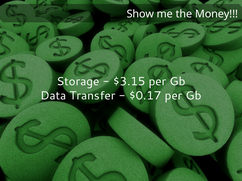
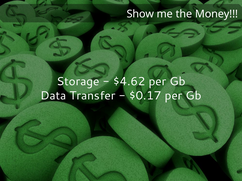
$3.15: $3.15 -> $4.62
